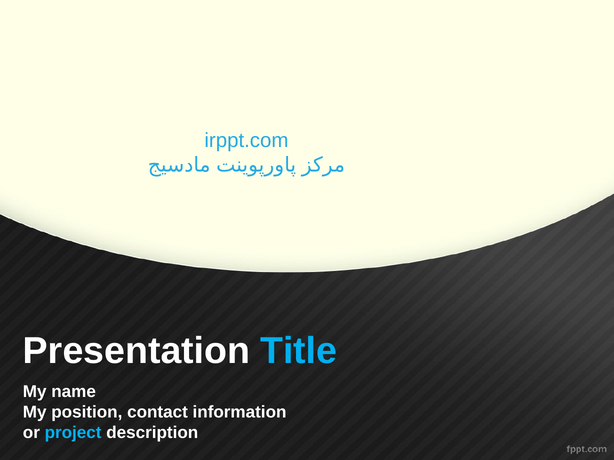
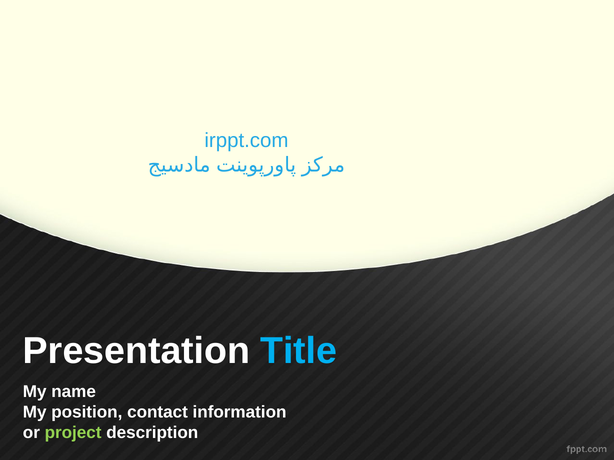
project colour: light blue -> light green
